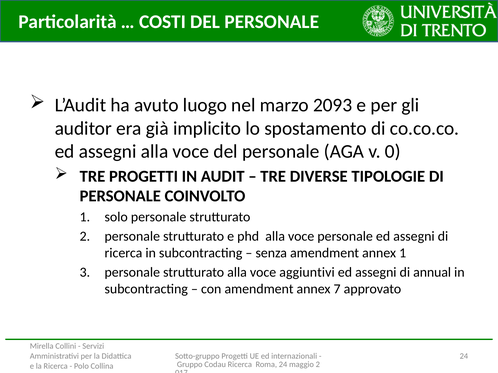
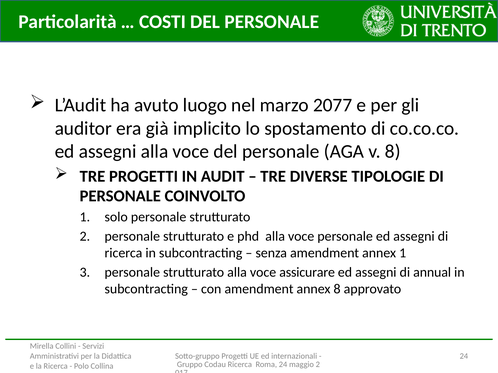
2093: 2093 -> 2077
v 0: 0 -> 8
aggiuntivi: aggiuntivi -> assicurare
annex 7: 7 -> 8
